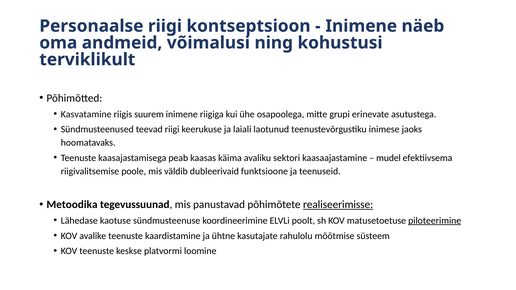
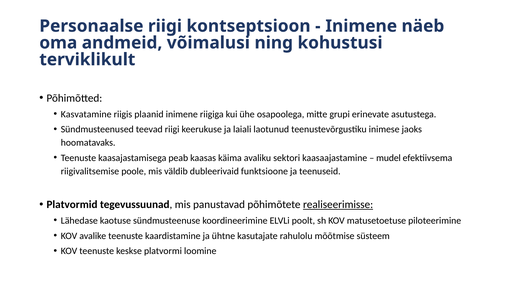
suurem: suurem -> plaanid
Metoodika: Metoodika -> Platvormid
piloteerimine underline: present -> none
